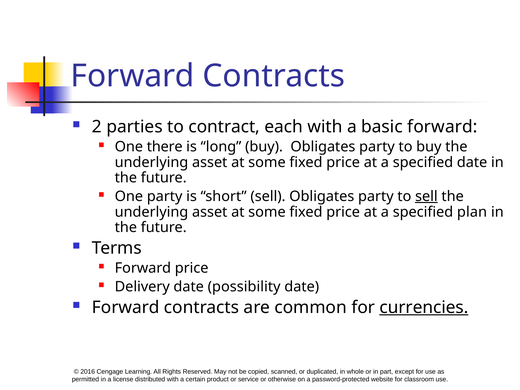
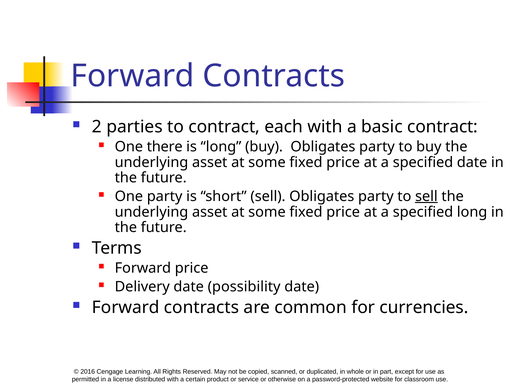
basic forward: forward -> contract
specified plan: plan -> long
currencies underline: present -> none
